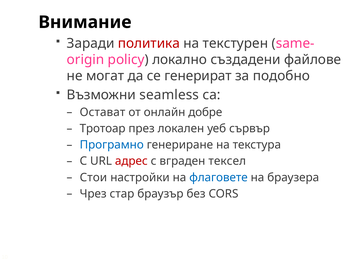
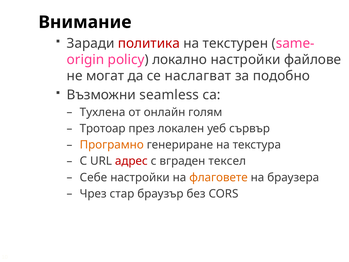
локално създадени: създадени -> настройки
генерират: генерират -> наслагват
Остават: Остават -> Тухлена
добре: добре -> голям
Програмно colour: blue -> orange
Стои: Стои -> Себе
флаговете colour: blue -> orange
